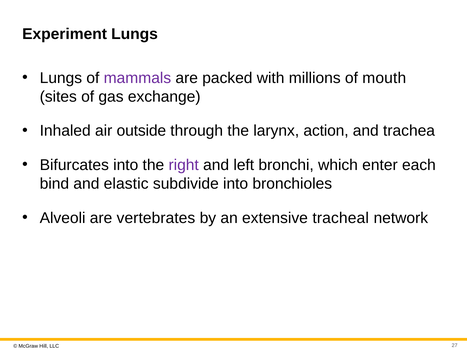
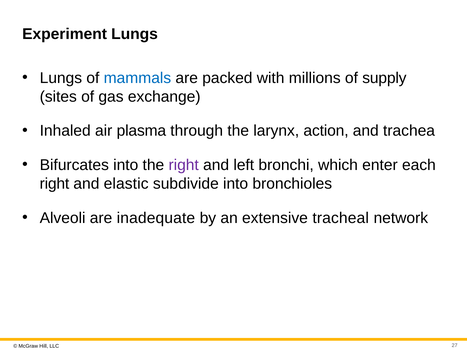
mammals colour: purple -> blue
mouth: mouth -> supply
outside: outside -> plasma
bind at (54, 184): bind -> right
vertebrates: vertebrates -> inadequate
